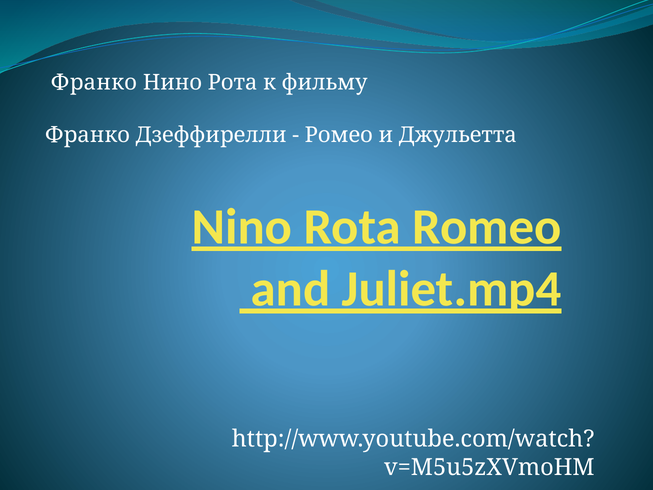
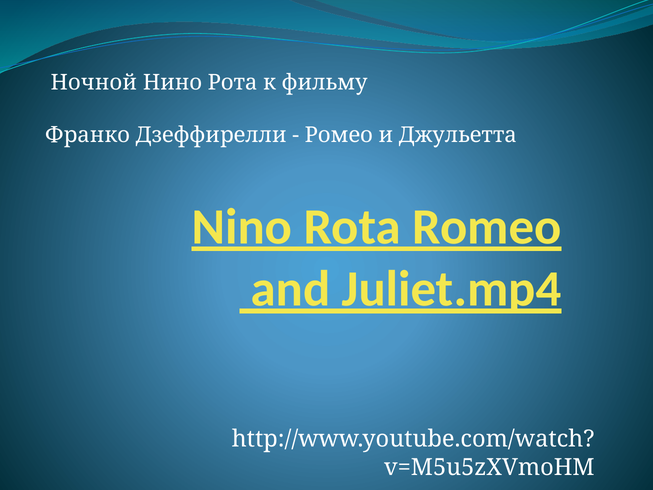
Франко at (94, 83): Франко -> Ночной
